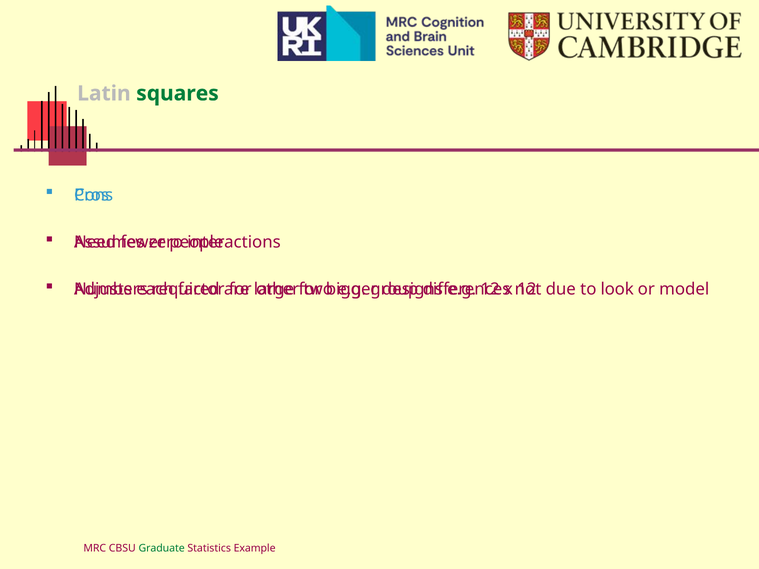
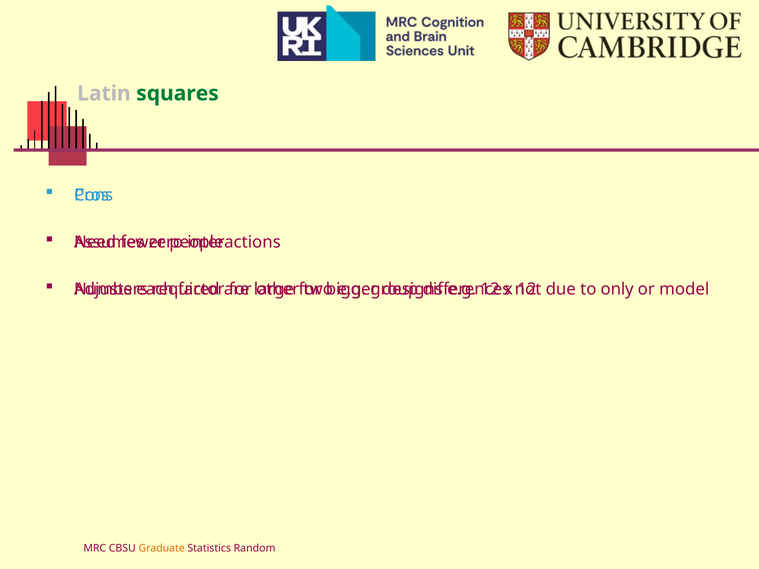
look: look -> only
Graduate colour: green -> orange
Example: Example -> Random
